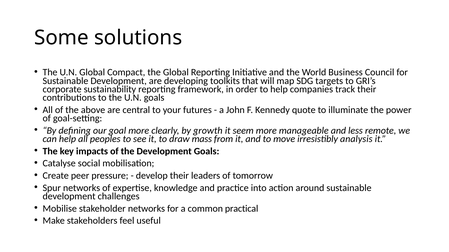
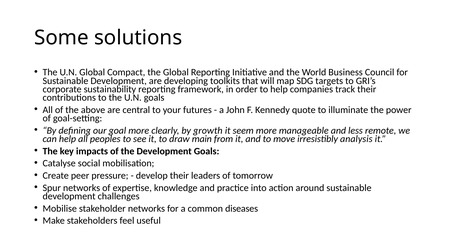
mass: mass -> main
practical: practical -> diseases
